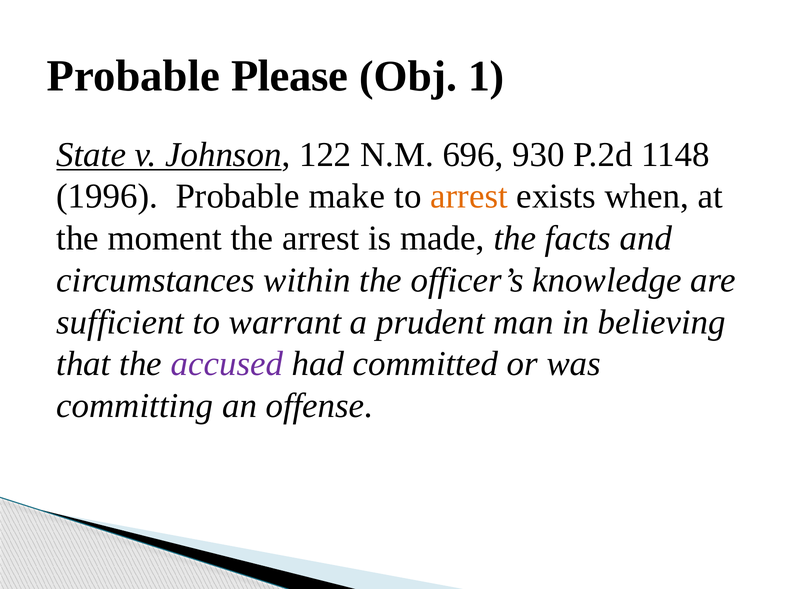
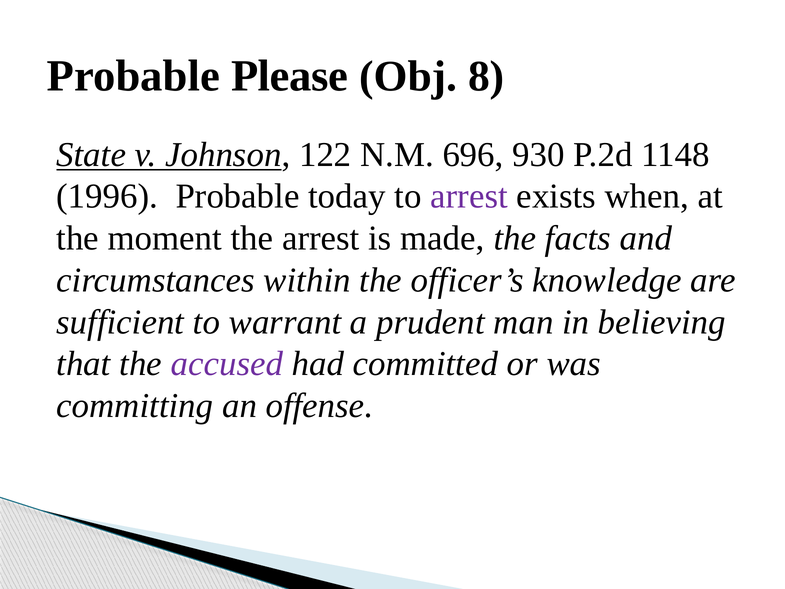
1: 1 -> 8
make: make -> today
arrest at (469, 196) colour: orange -> purple
